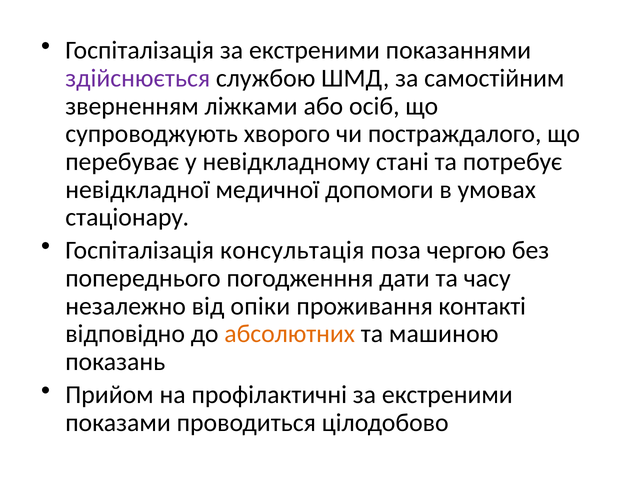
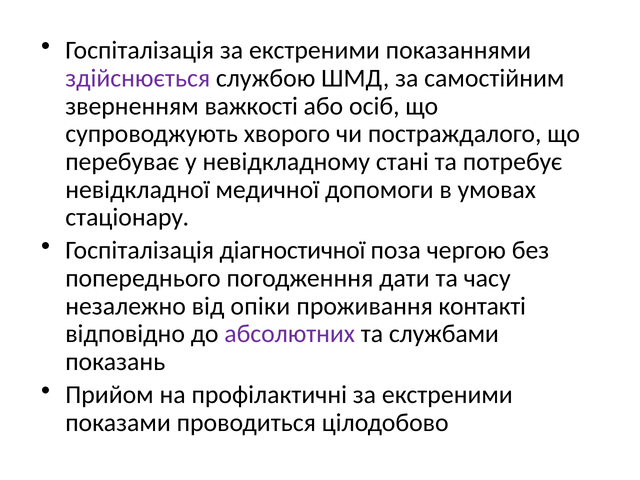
ліжками: ліжками -> важкості
консультація: консультація -> діагностичної
абсолютних colour: orange -> purple
машиною: машиною -> службами
